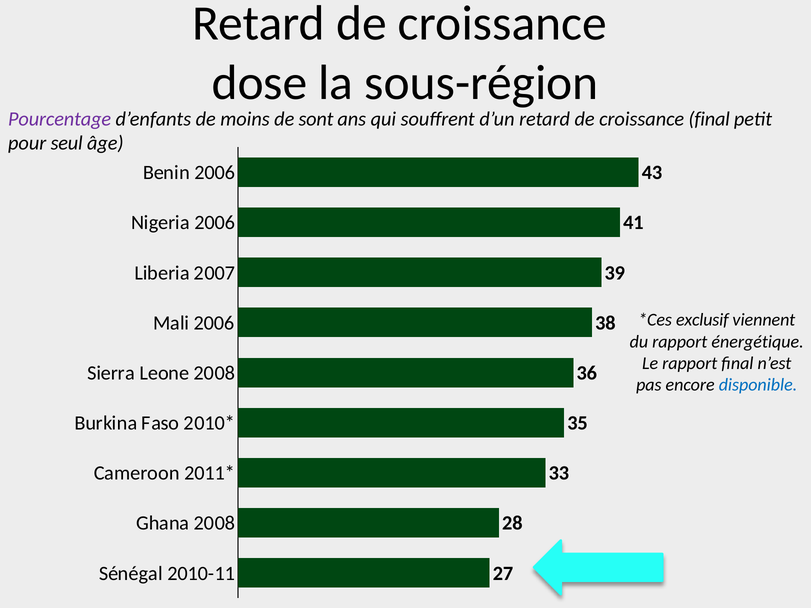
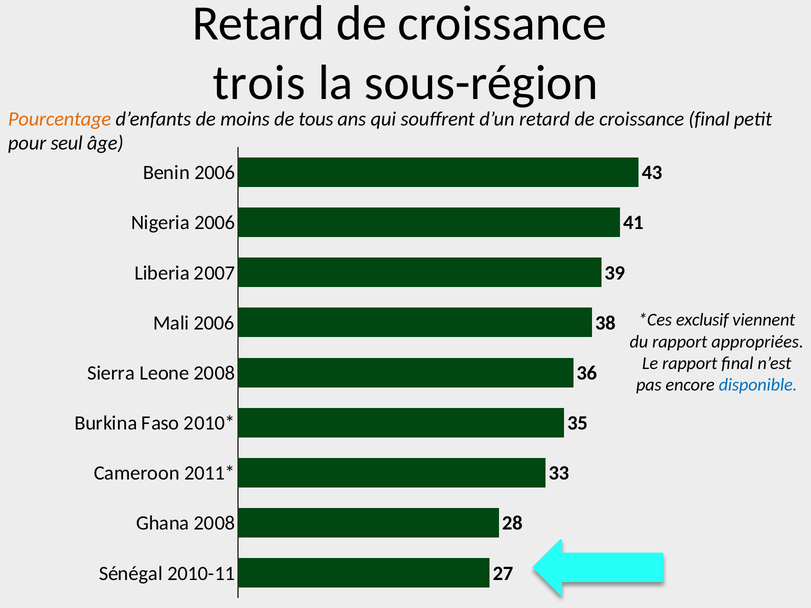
dose: dose -> trois
Pourcentage colour: purple -> orange
sont: sont -> tous
énergétique: énergétique -> appropriées
